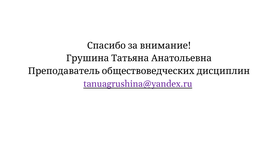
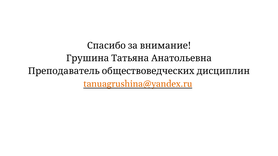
tanuagrushina@yandex.ru colour: purple -> orange
